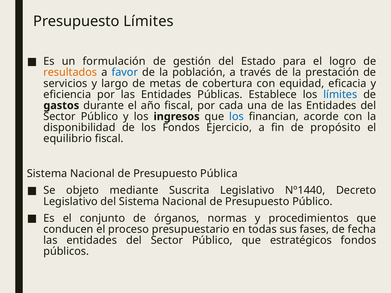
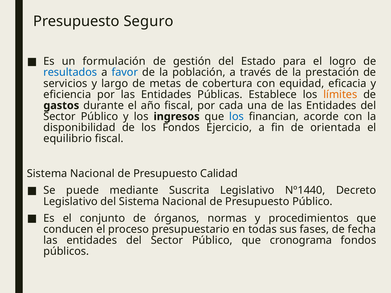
Presupuesto Límites: Límites -> Seguro
resultados colour: orange -> blue
límites at (340, 95) colour: blue -> orange
propósito: propósito -> orientada
Pública: Pública -> Calidad
objeto: objeto -> puede
estratégicos: estratégicos -> cronograma
